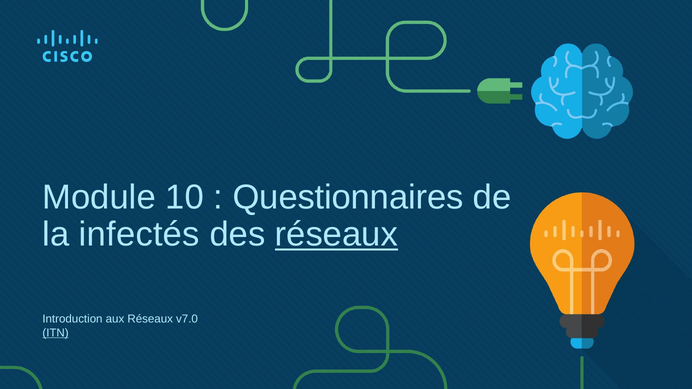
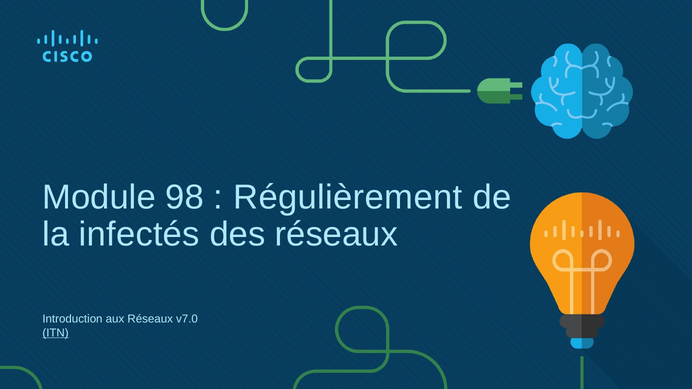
10: 10 -> 98
Questionnaires: Questionnaires -> Régulièrement
réseaux at (336, 235) underline: present -> none
